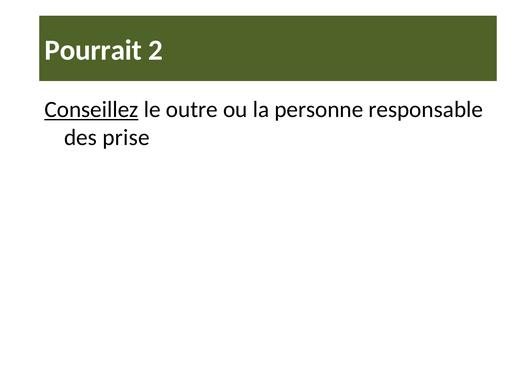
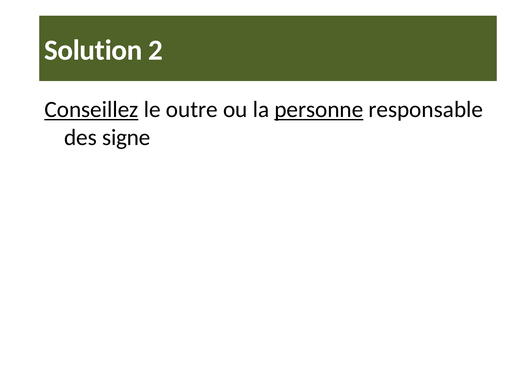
Pourrait: Pourrait -> Solution
personne underline: none -> present
prise: prise -> signe
